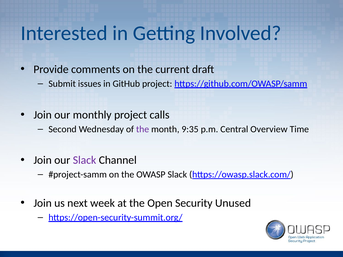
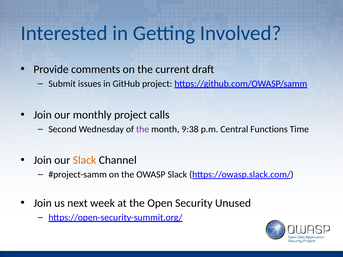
9:35: 9:35 -> 9:38
Overview: Overview -> Functions
Slack at (85, 160) colour: purple -> orange
